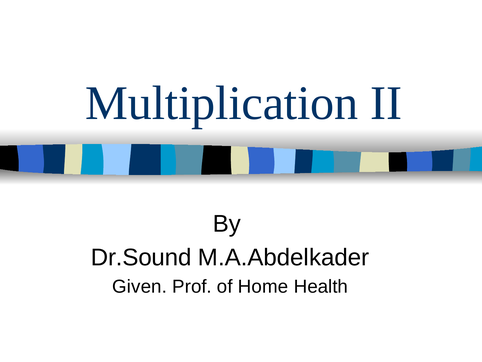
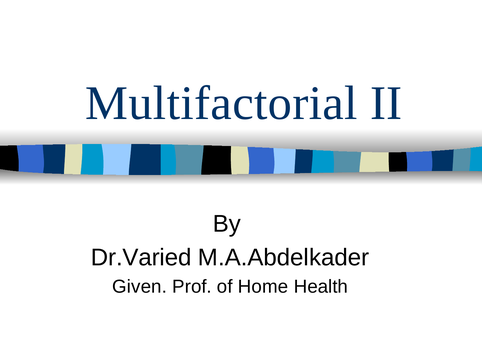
Multiplication: Multiplication -> Multifactorial
Dr.Sound: Dr.Sound -> Dr.Varied
